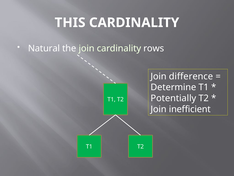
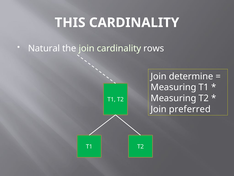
difference: difference -> determine
Determine at (173, 87): Determine -> Measuring
Potentially at (173, 98): Potentially -> Measuring
inefficient: inefficient -> preferred
